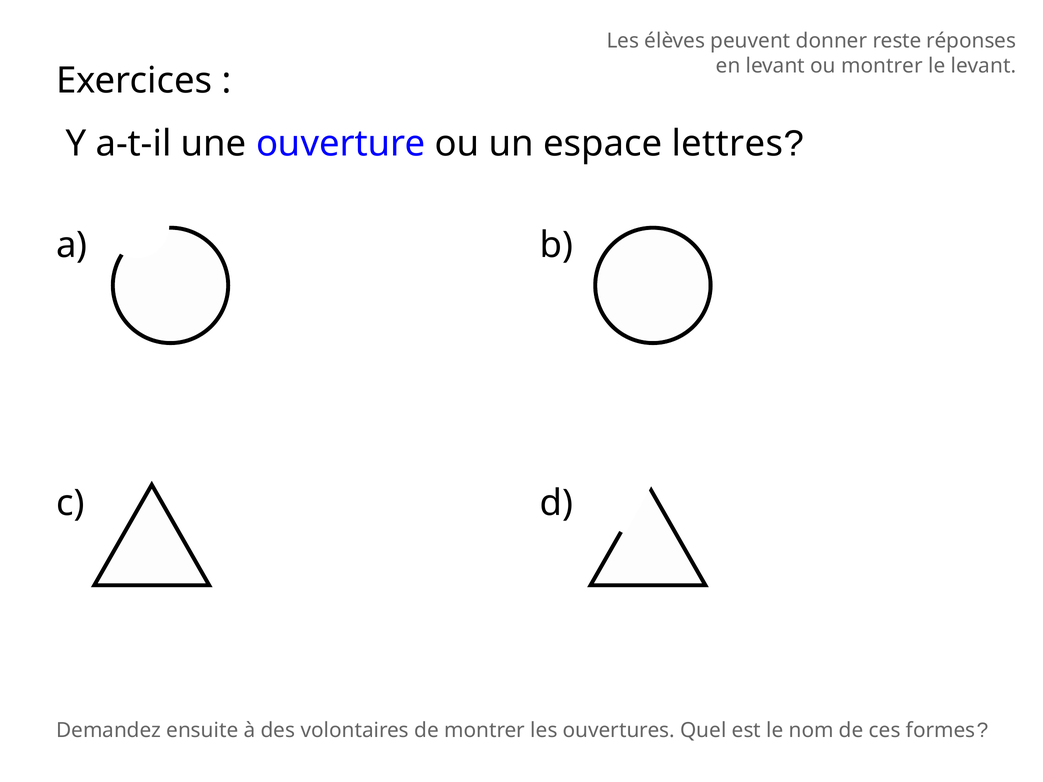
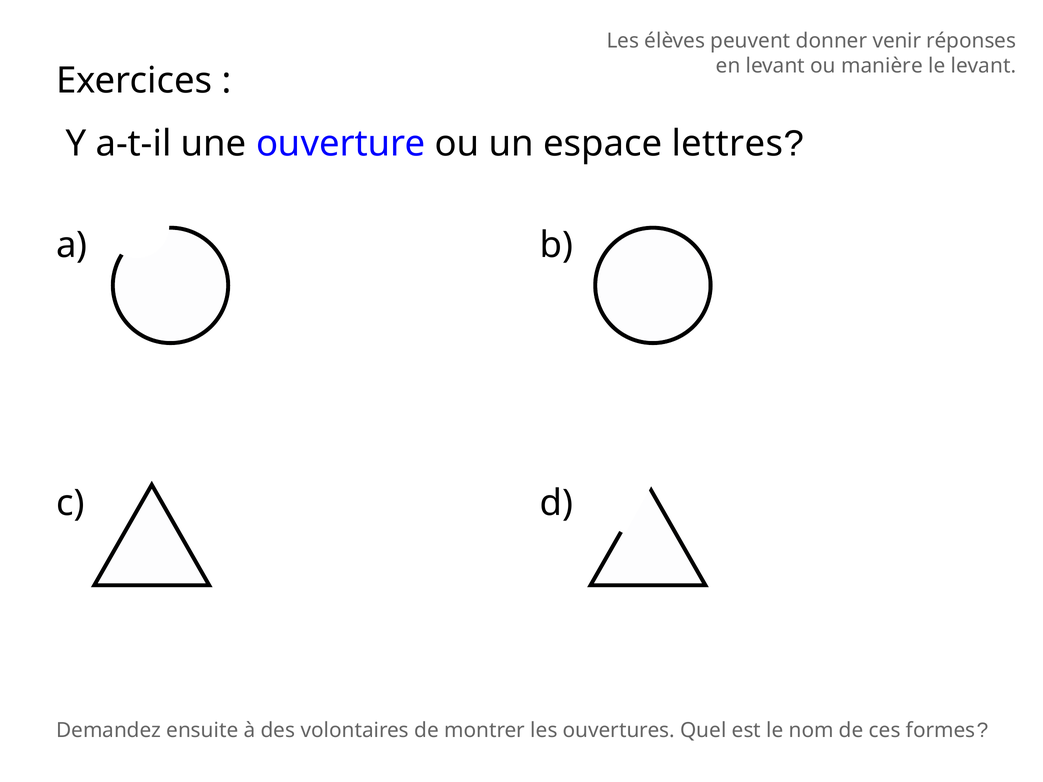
reste: reste -> venir
ou montrer: montrer -> manière
